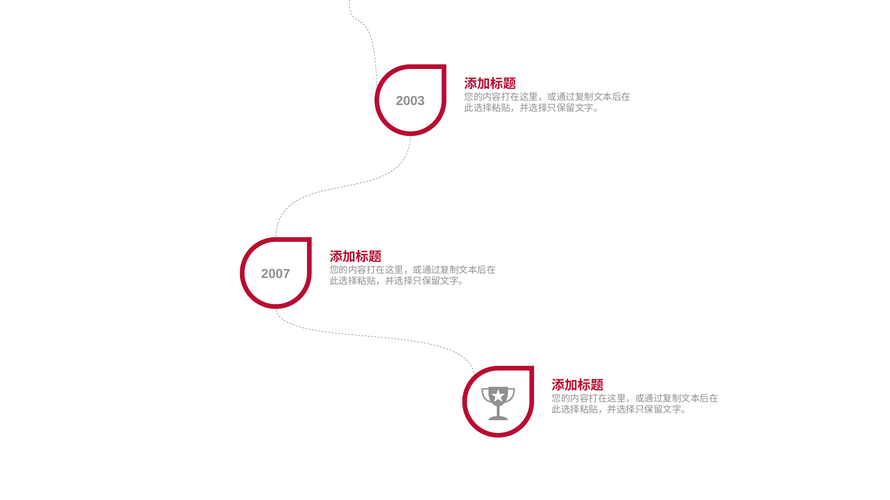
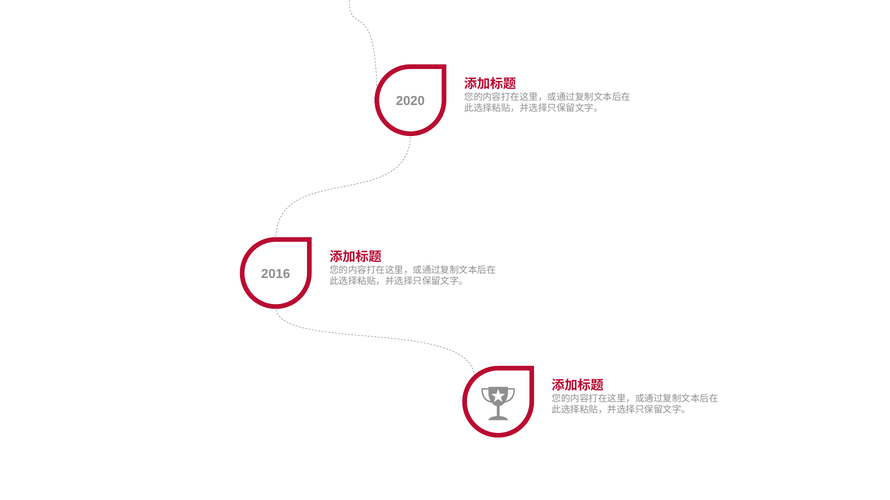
2003: 2003 -> 2020
2007: 2007 -> 2016
